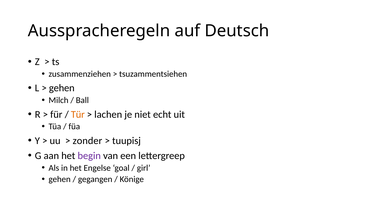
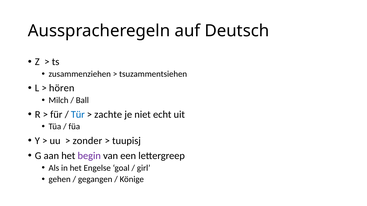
gehen at (62, 88): gehen -> hören
Tür colour: orange -> blue
lachen: lachen -> zachte
